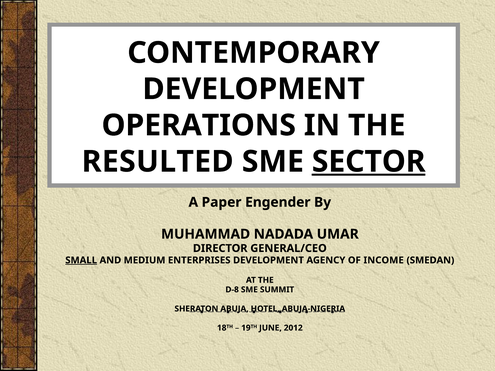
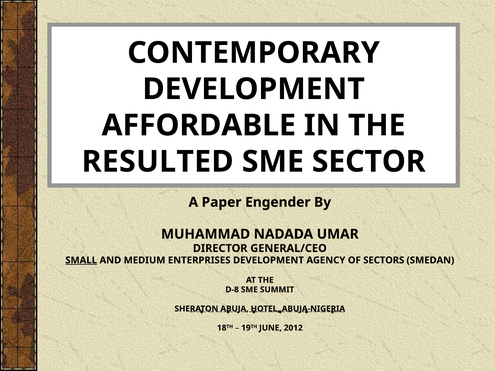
OPERATIONS: OPERATIONS -> AFFORDABLE
SECTOR underline: present -> none
INCOME: INCOME -> SECTORS
